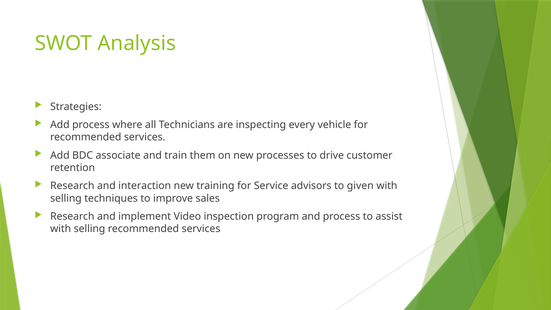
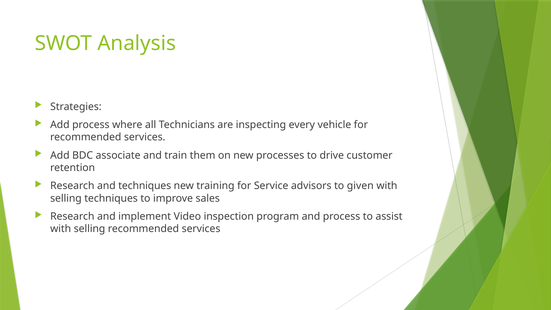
and interaction: interaction -> techniques
